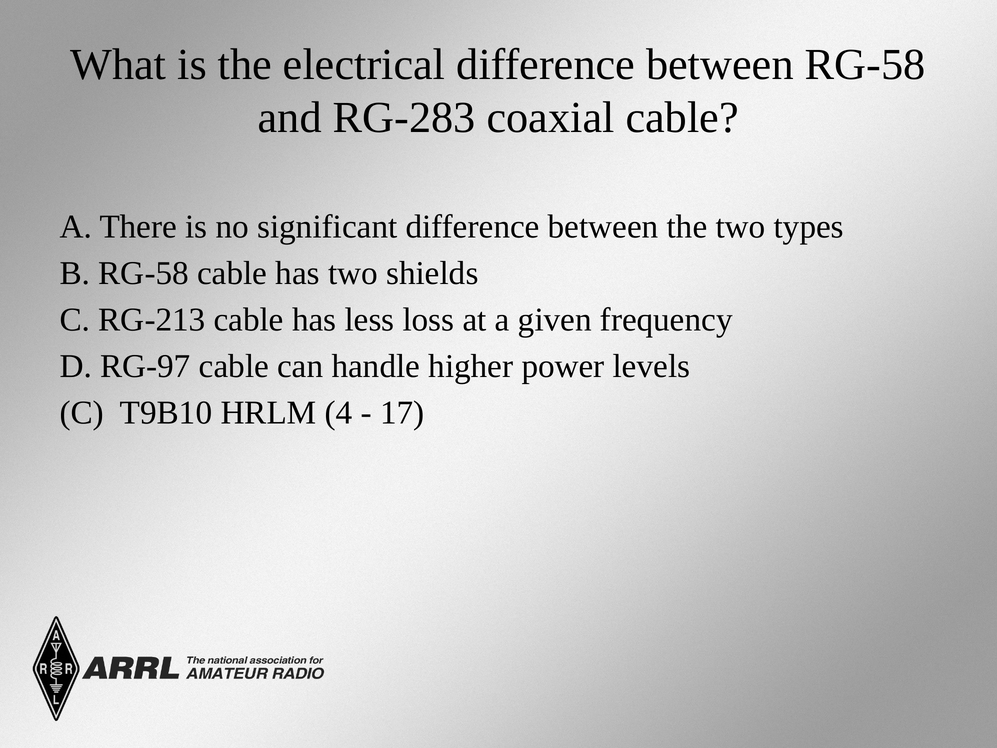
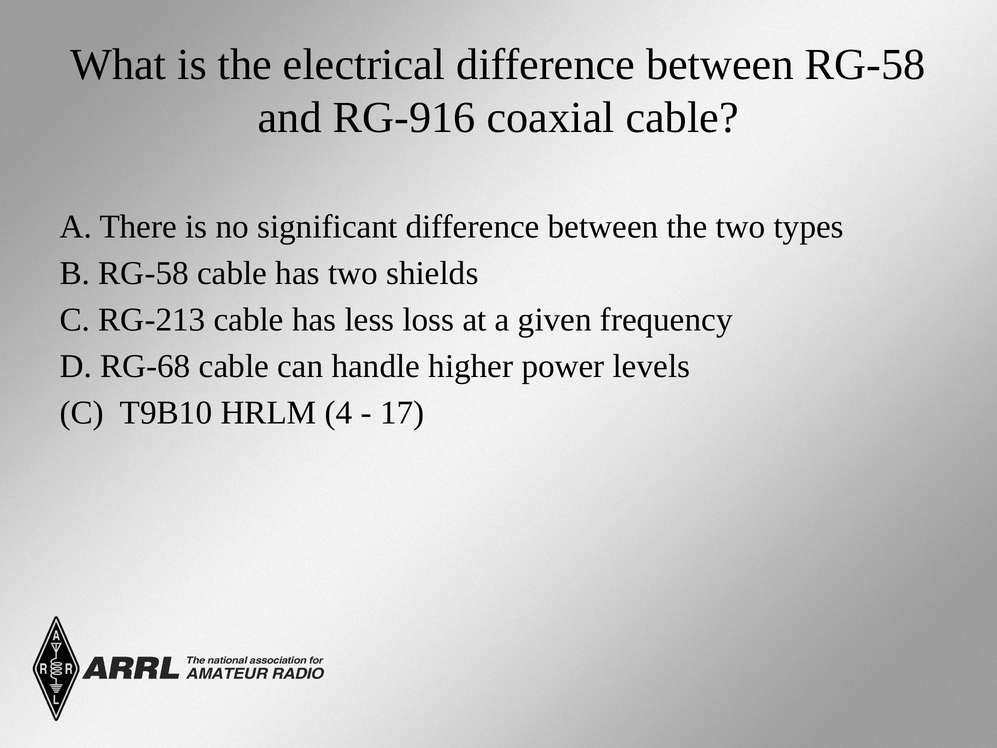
RG-283: RG-283 -> RG-916
RG-97: RG-97 -> RG-68
